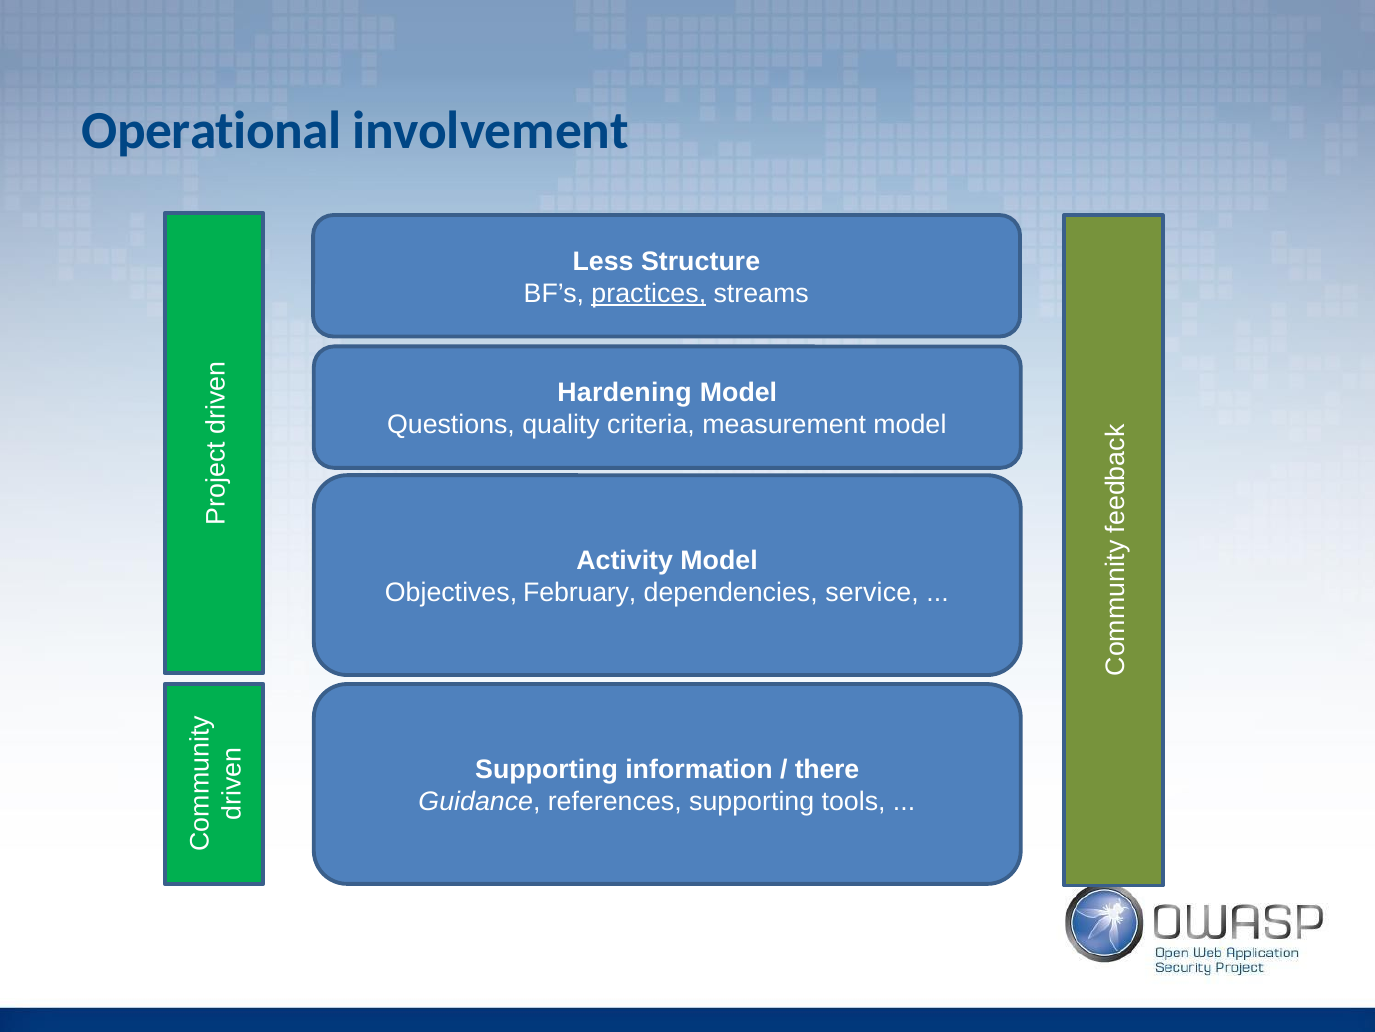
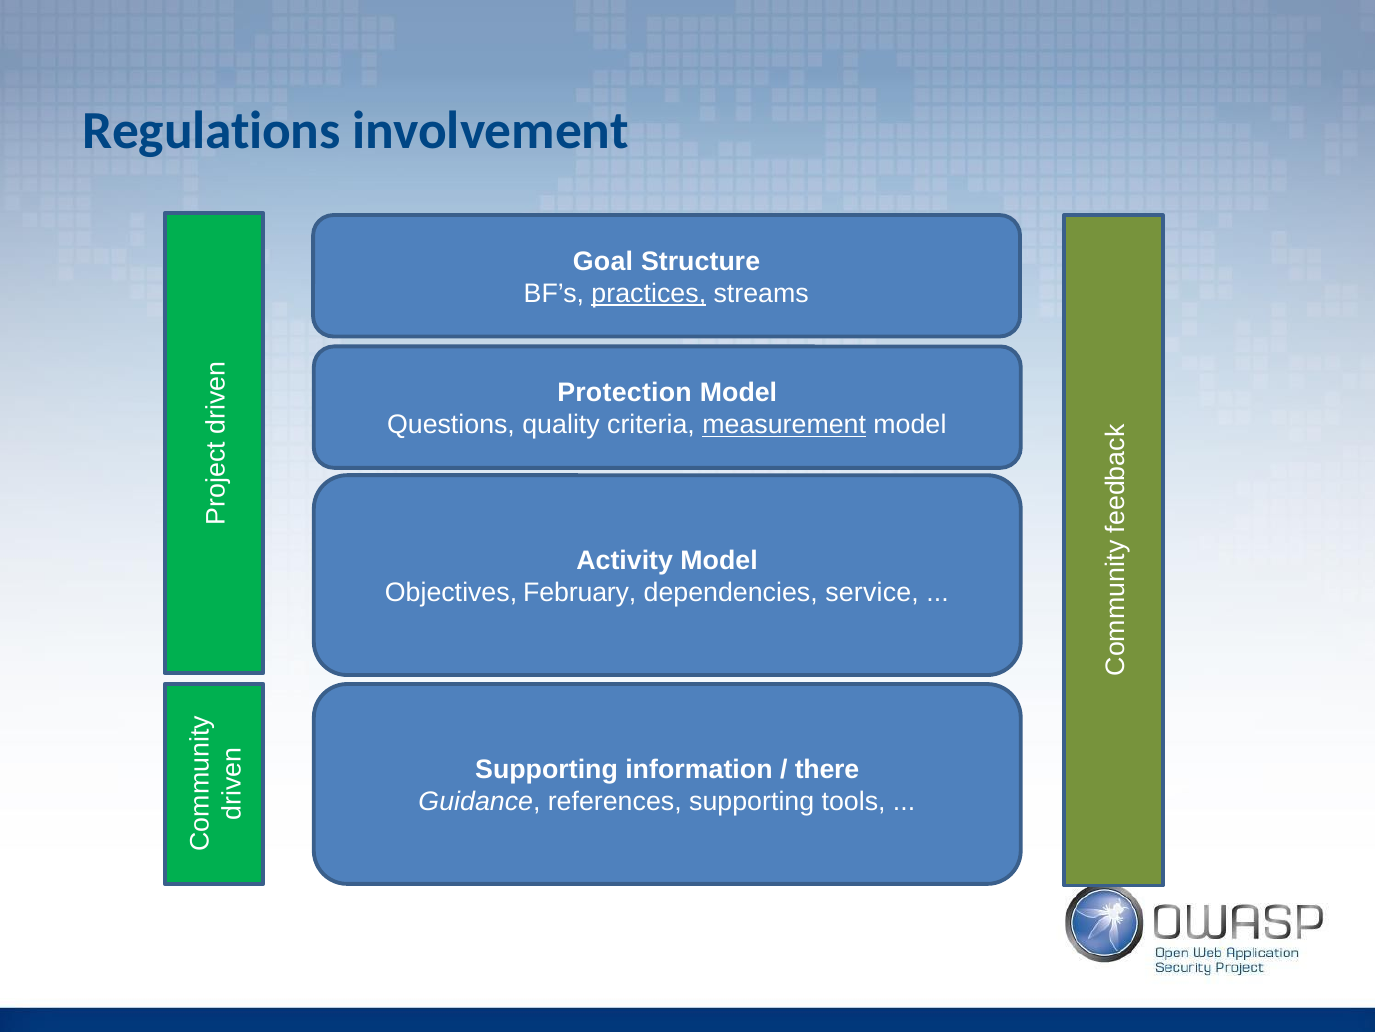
Operational: Operational -> Regulations
Less: Less -> Goal
Hardening: Hardening -> Protection
measurement underline: none -> present
